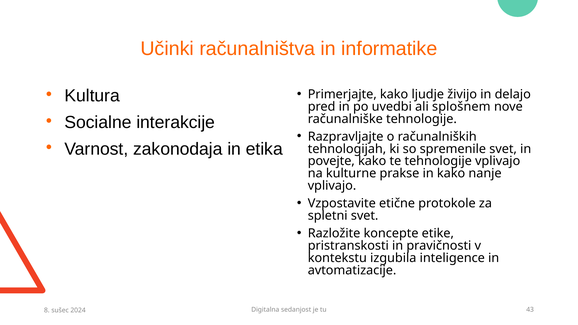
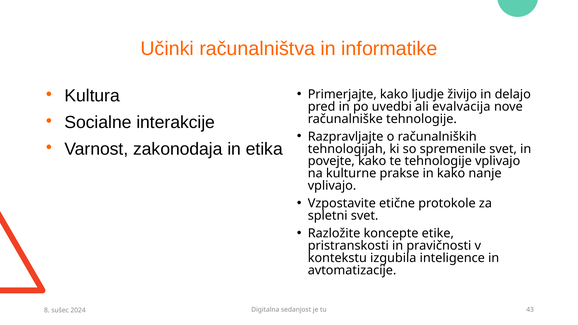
splošnem: splošnem -> evalvacija
